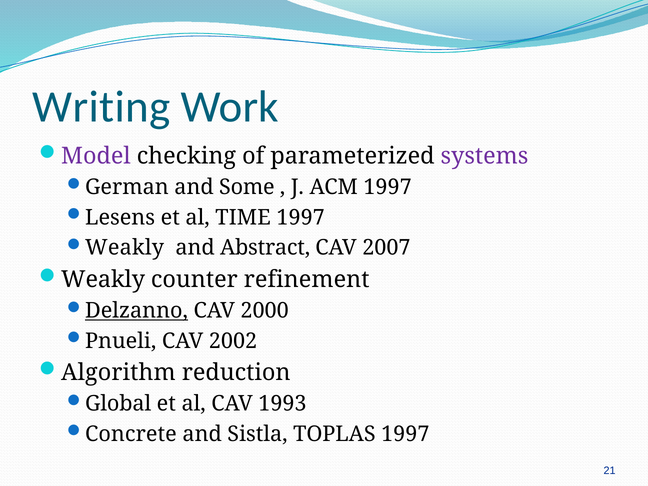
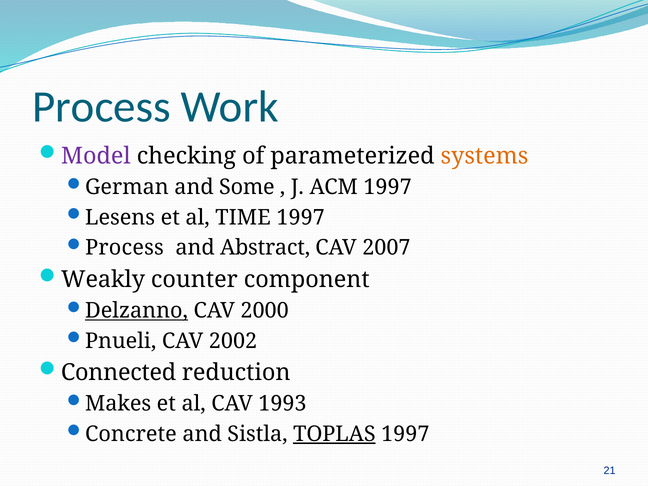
Writing at (101, 107): Writing -> Process
systems colour: purple -> orange
Weakly at (125, 248): Weakly -> Process
refinement: refinement -> component
Algorithm: Algorithm -> Connected
Global: Global -> Makes
TOPLAS underline: none -> present
